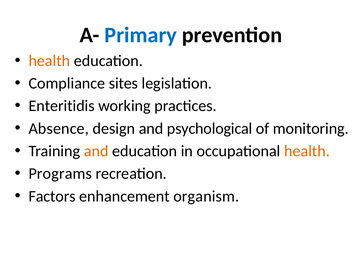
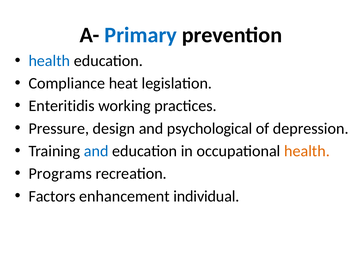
health at (49, 61) colour: orange -> blue
sites: sites -> heat
Absence: Absence -> Pressure
monitoring: monitoring -> depression
and at (96, 151) colour: orange -> blue
organism: organism -> individual
